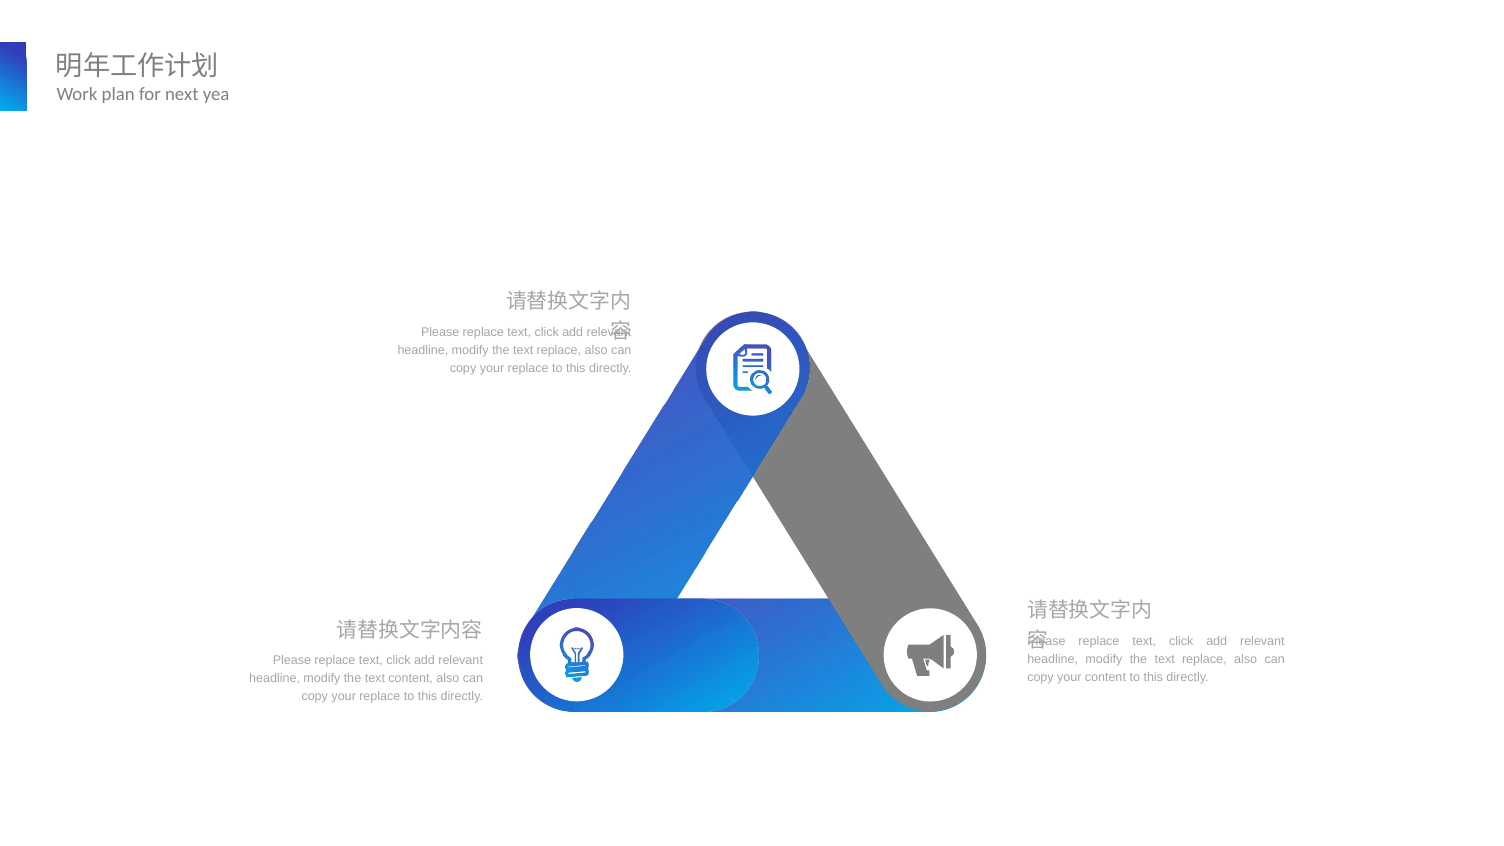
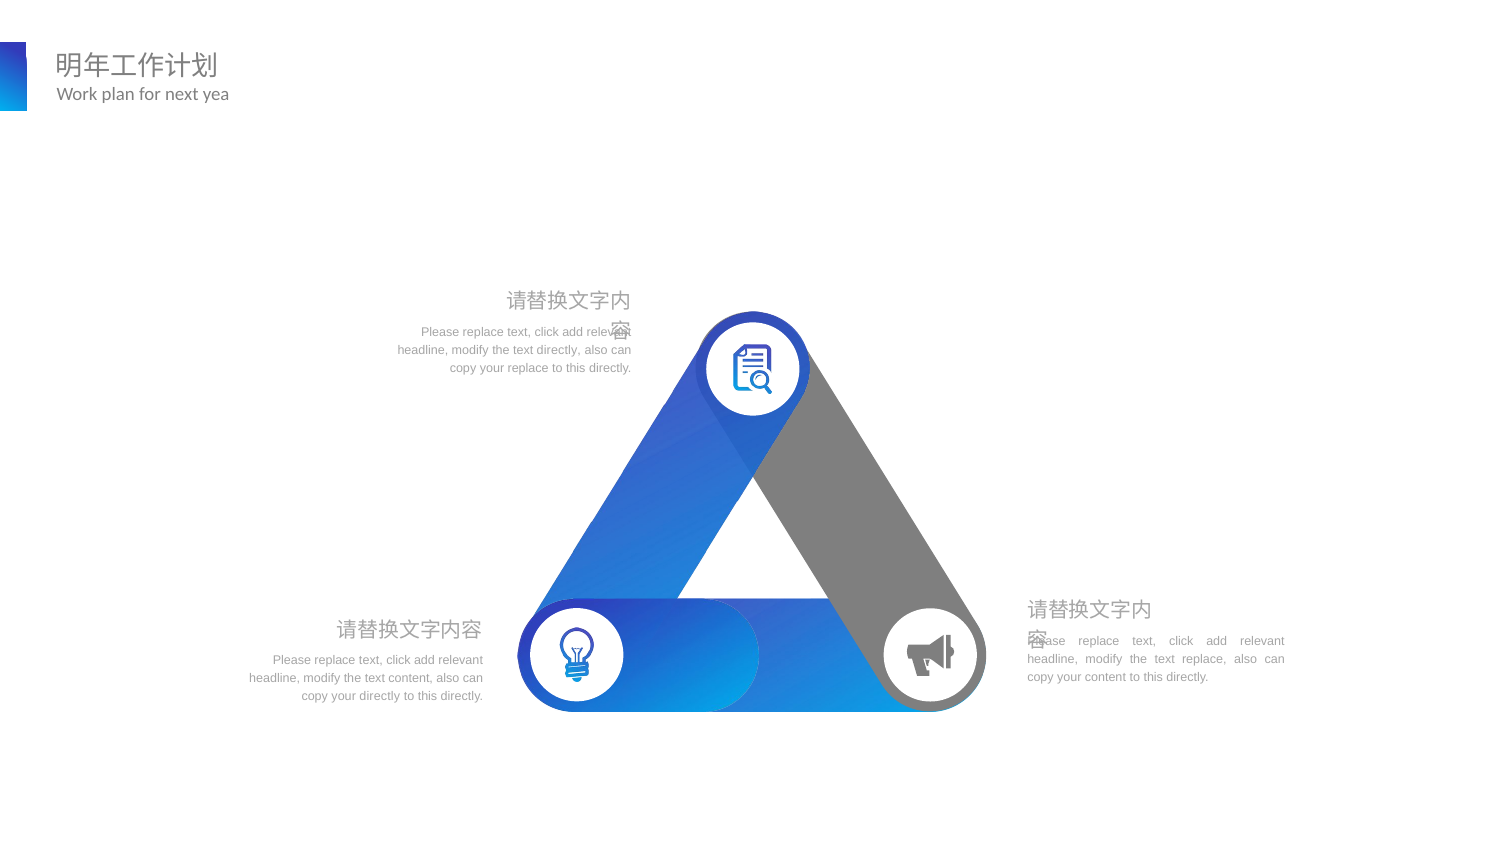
replace at (559, 350): replace -> directly
replace at (380, 697): replace -> directly
